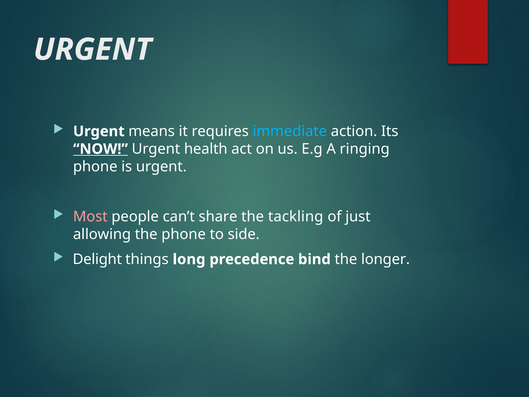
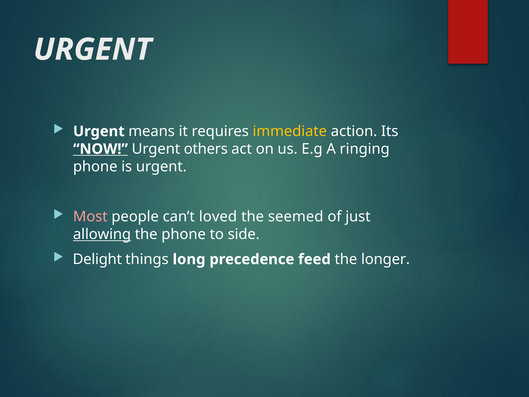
immediate colour: light blue -> yellow
health: health -> others
share: share -> loved
tackling: tackling -> seemed
allowing underline: none -> present
bind: bind -> feed
